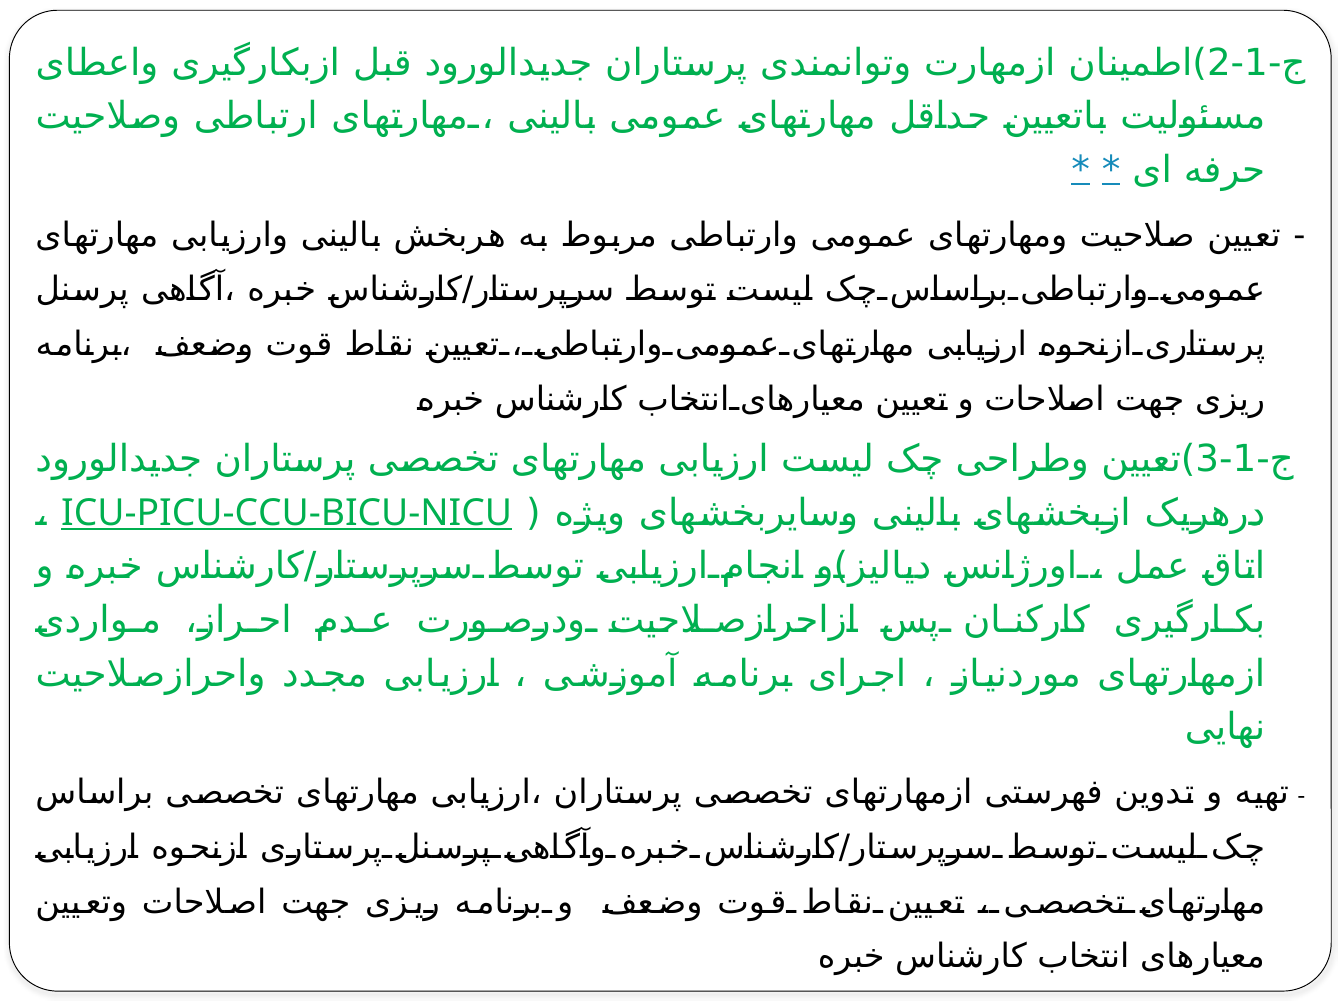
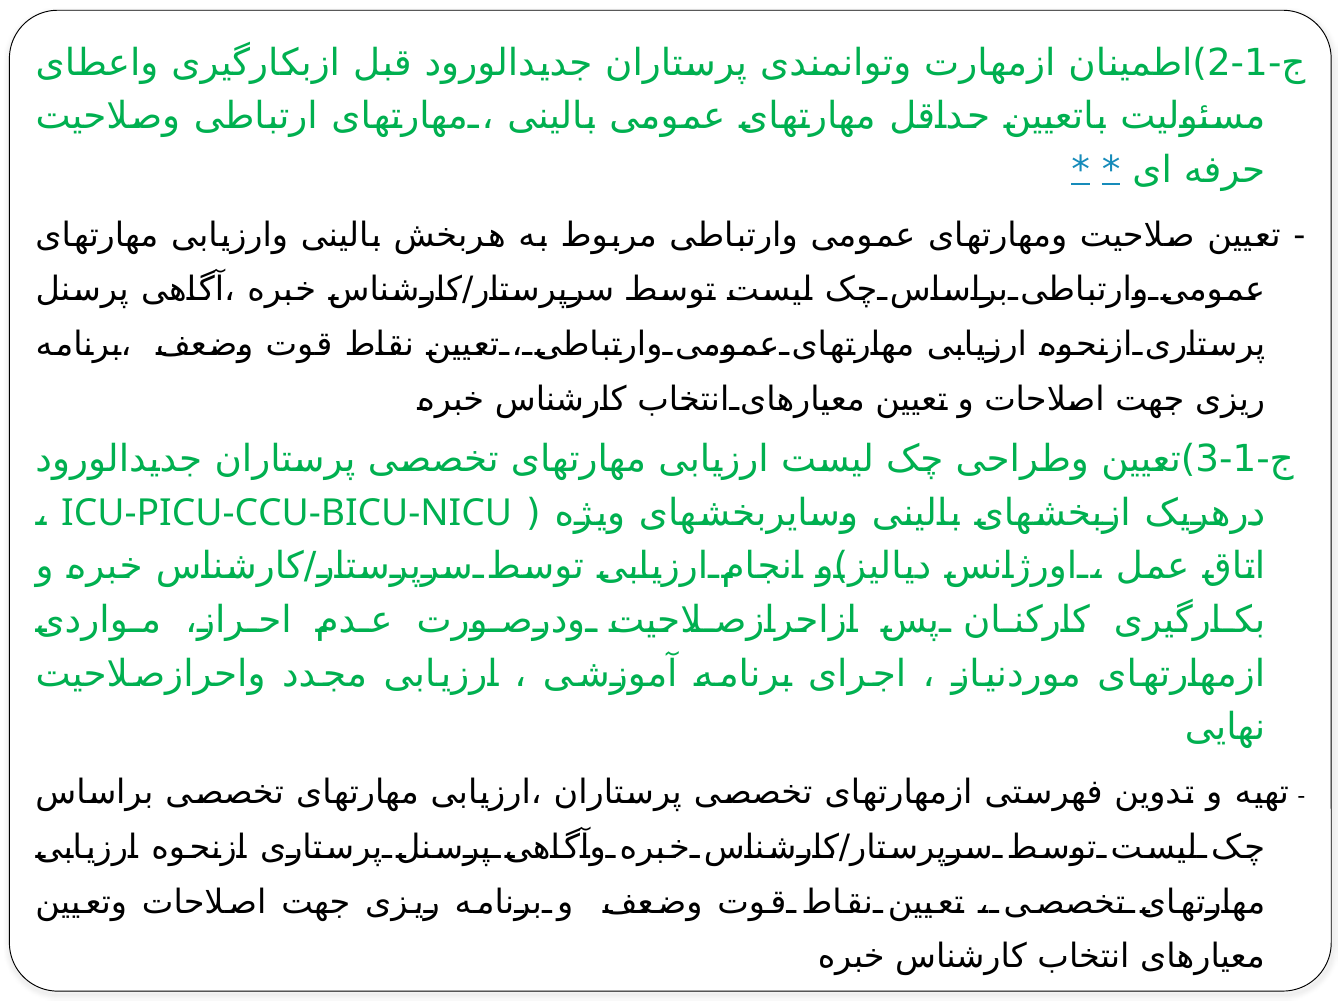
ICU-PICU-CCU-BICU-NICU underline: present -> none
